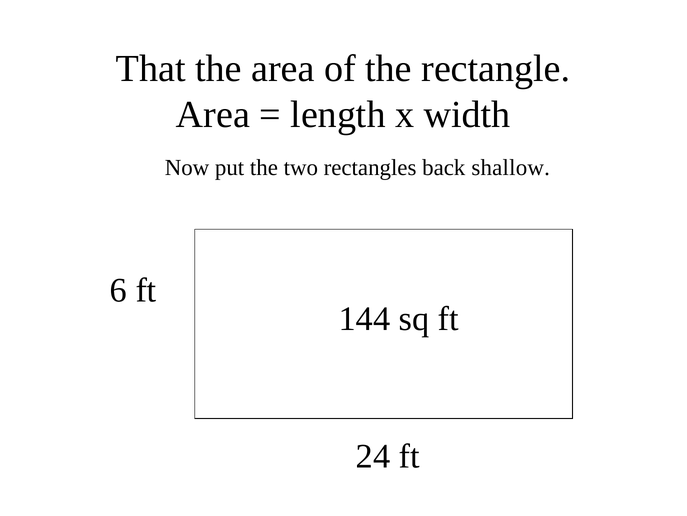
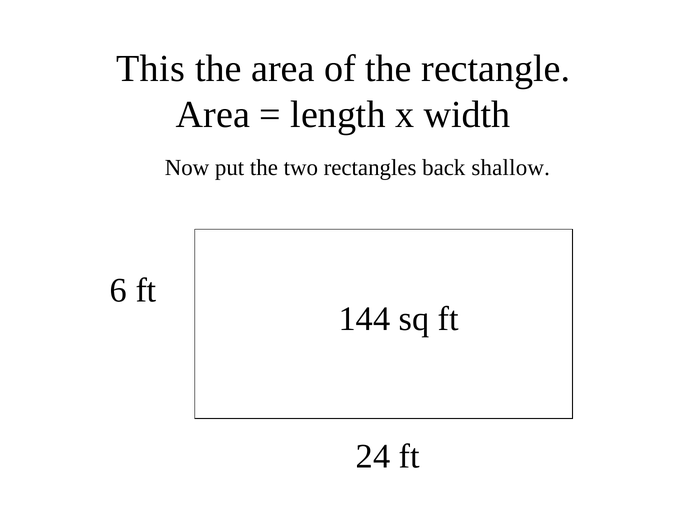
That: That -> This
